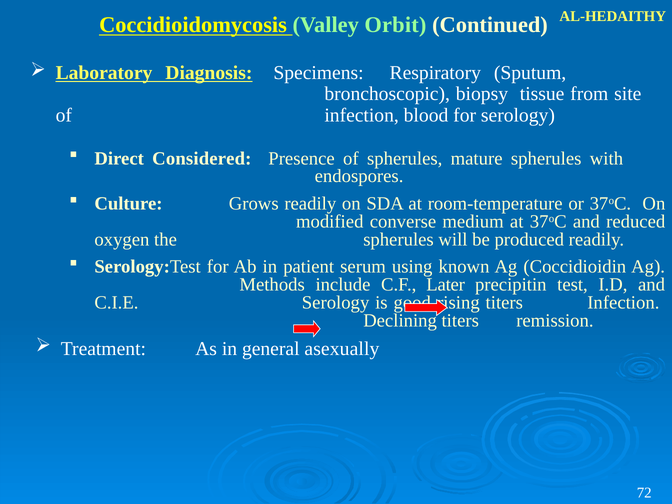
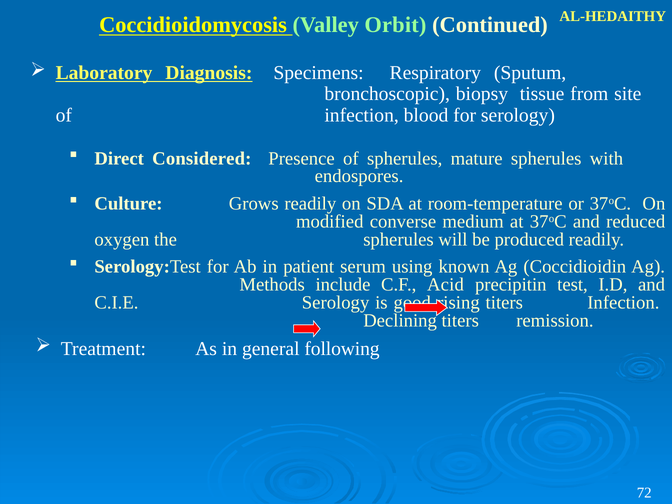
Later: Later -> Acid
asexually: asexually -> following
